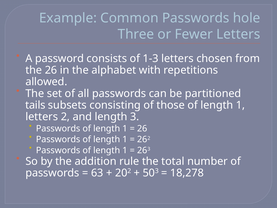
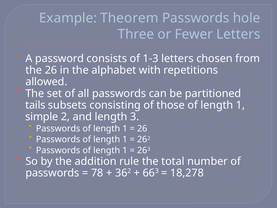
Common: Common -> Theorem
letters at (42, 117): letters -> simple
63: 63 -> 78
20: 20 -> 36
50: 50 -> 66
